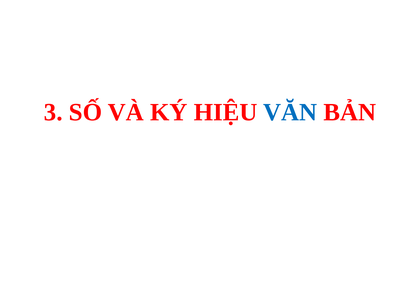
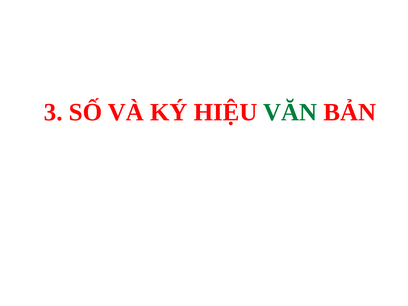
VĂN colour: blue -> green
